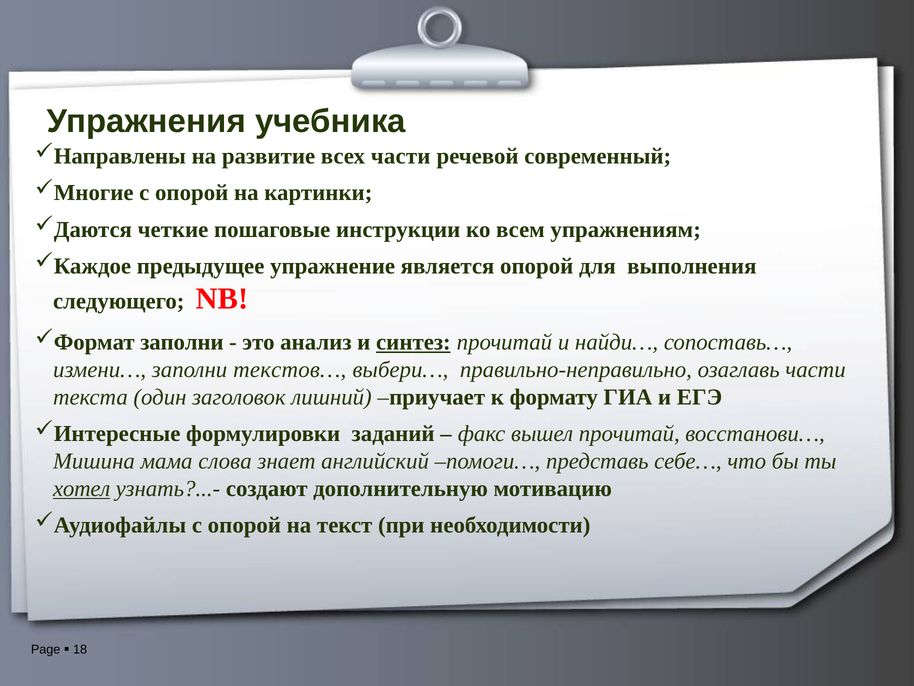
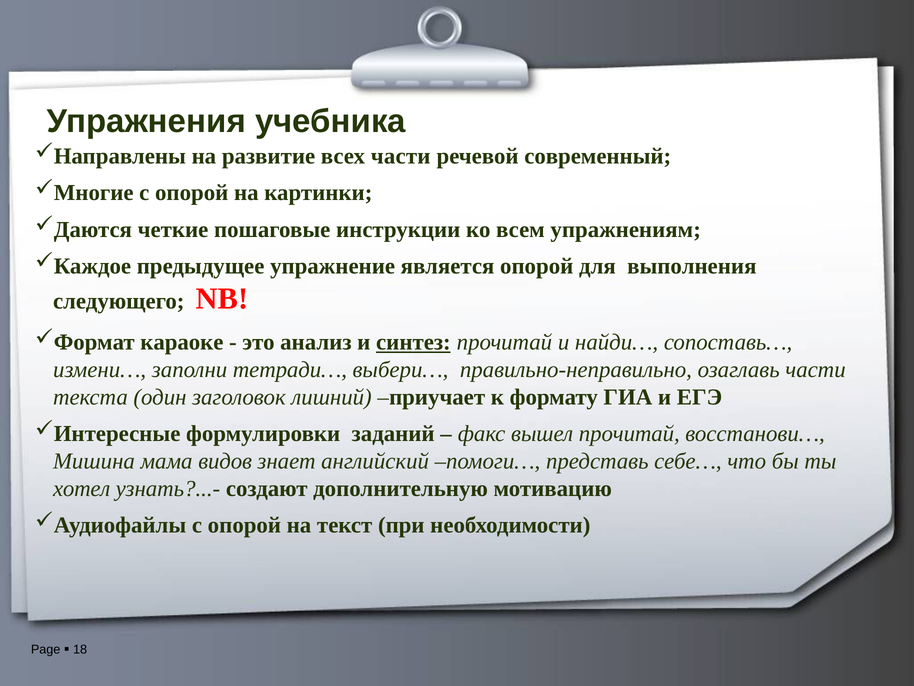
заполни at (182, 342): заполни -> караоке
текстов…: текстов… -> тетради…
слова: слова -> видов
хотел underline: present -> none
